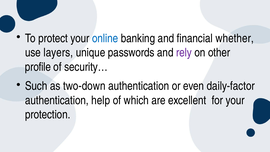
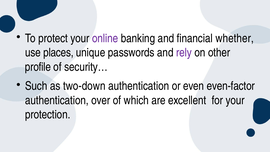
online colour: blue -> purple
layers: layers -> places
daily-factor: daily-factor -> even-factor
help: help -> over
